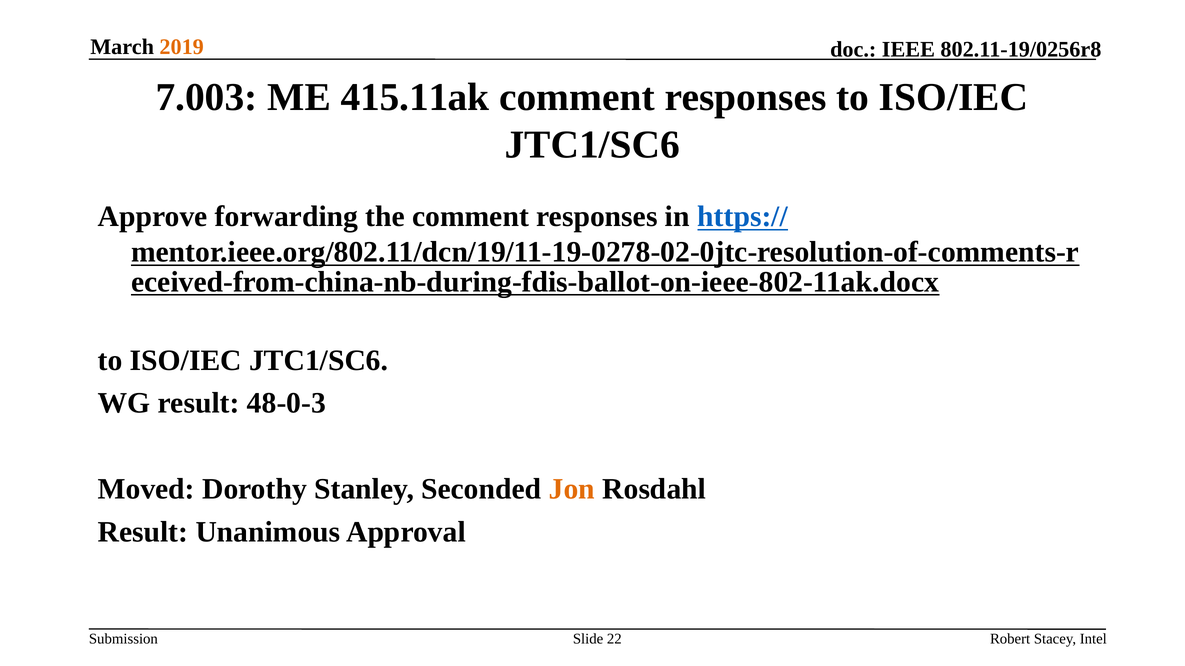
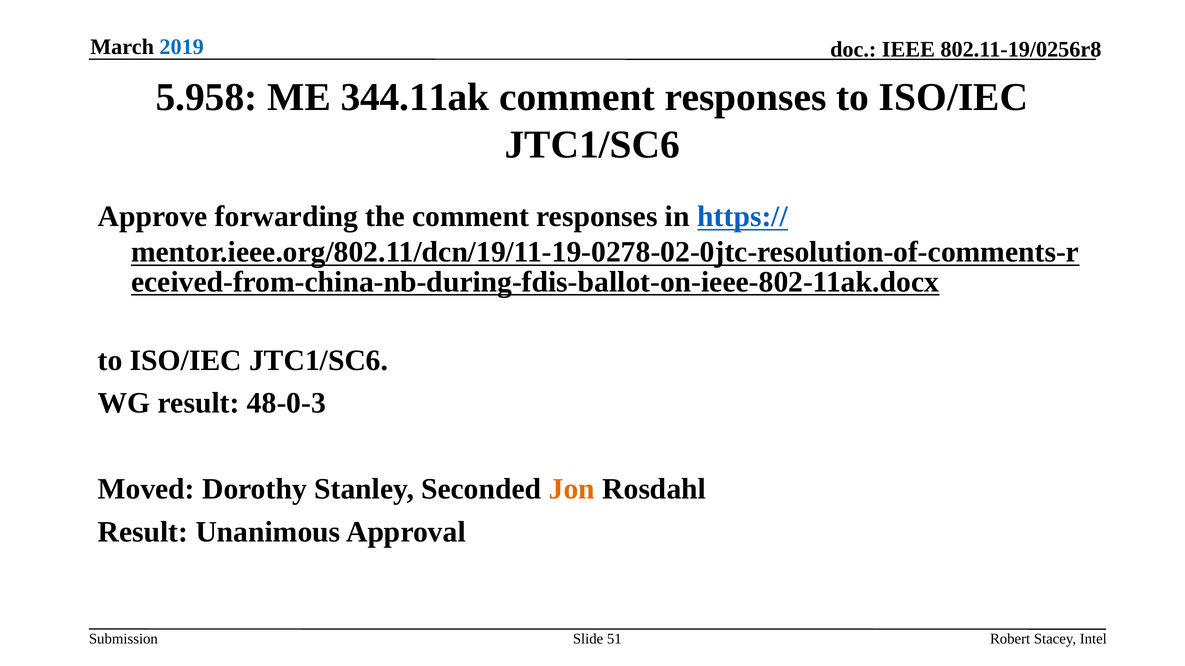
2019 colour: orange -> blue
7.003: 7.003 -> 5.958
415.11ak: 415.11ak -> 344.11ak
22: 22 -> 51
